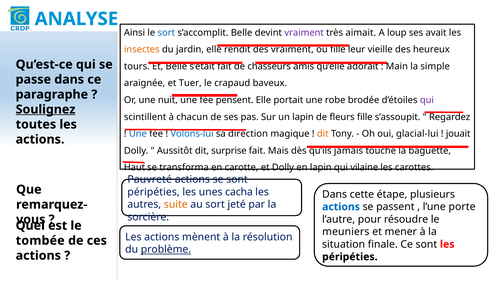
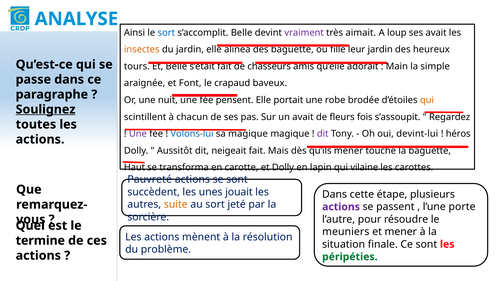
rendit: rendit -> alinéa
des vraiment: vraiment -> baguette
leur vieille: vieille -> jardin
Tuer: Tuer -> Font
qui at (427, 100) colour: purple -> orange
un lapin: lapin -> avait
fleurs fille: fille -> fois
Une at (138, 134) colour: blue -> purple
sa direction: direction -> magique
dit at (323, 134) colour: orange -> purple
glacial-lui: glacial-lui -> devint-lui
jouait: jouait -> héros
surprise: surprise -> neigeait
qu’ils jamais: jamais -> mener
péripéties at (154, 192): péripéties -> succèdent
cacha: cacha -> jouait
actions at (341, 207) colour: blue -> purple
tombée: tombée -> termine
problème underline: present -> none
péripéties at (350, 257) colour: black -> green
